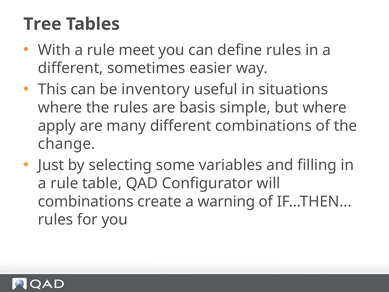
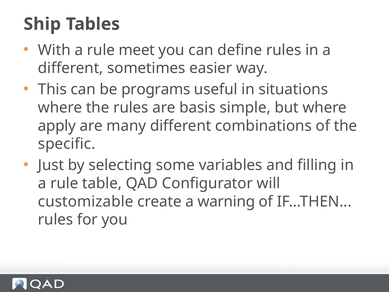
Tree: Tree -> Ship
inventory: inventory -> programs
change: change -> specific
combinations at (86, 201): combinations -> customizable
